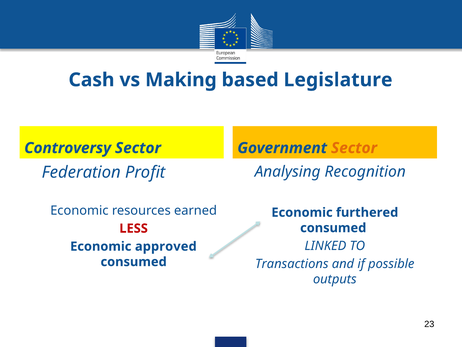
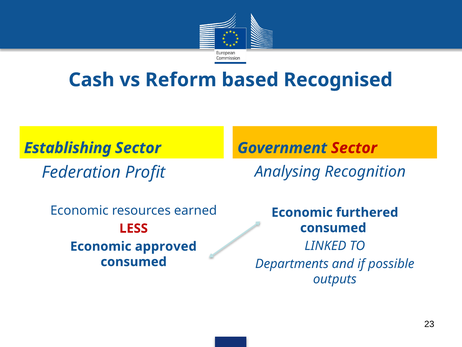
Making: Making -> Reform
Legislature: Legislature -> Recognised
Controversy: Controversy -> Establishing
Sector at (354, 148) colour: orange -> red
Transactions: Transactions -> Departments
